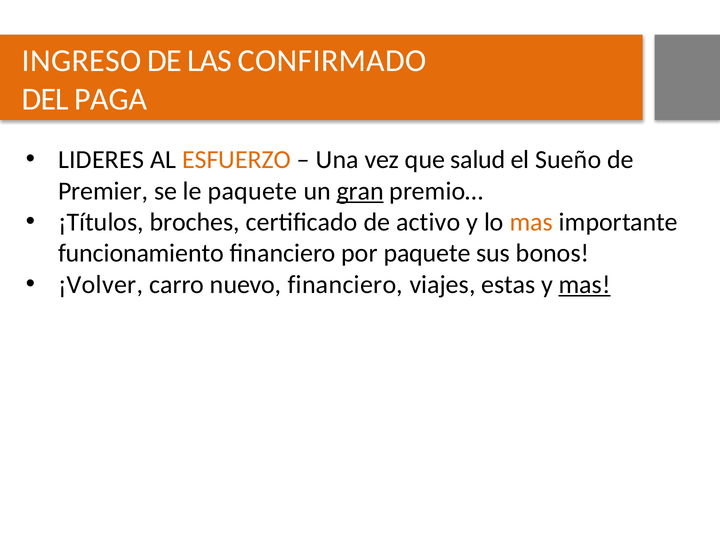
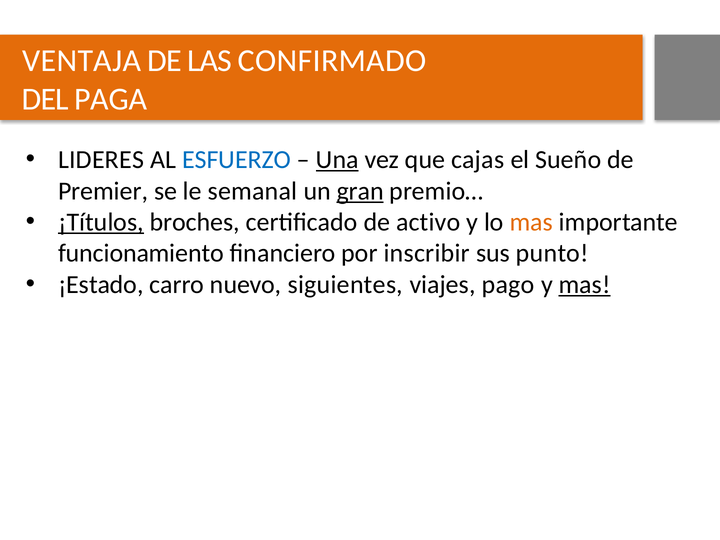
INGRESO: INGRESO -> VENTAJA
ESFUERZO colour: orange -> blue
Una underline: none -> present
salud: salud -> cajas
le paquete: paquete -> semanal
¡Títulos underline: none -> present
por paquete: paquete -> inscribir
bonos: bonos -> punto
¡Volver: ¡Volver -> ¡Estado
nuevo financiero: financiero -> siguientes
estas: estas -> pago
